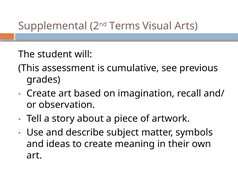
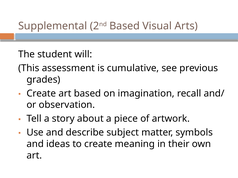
2nd Terms: Terms -> Based
